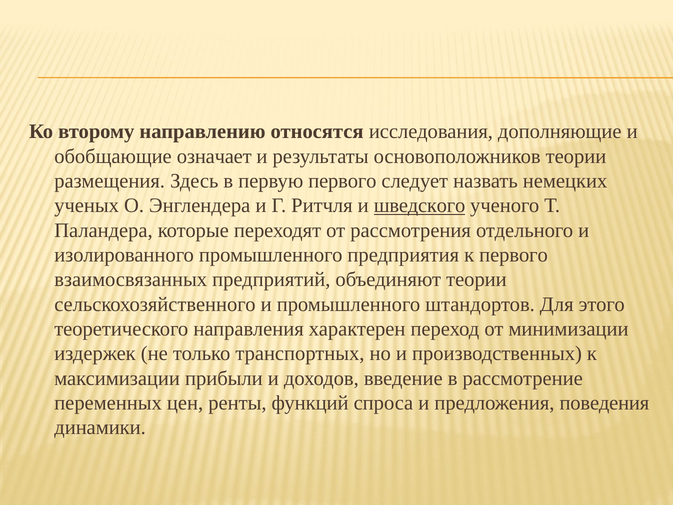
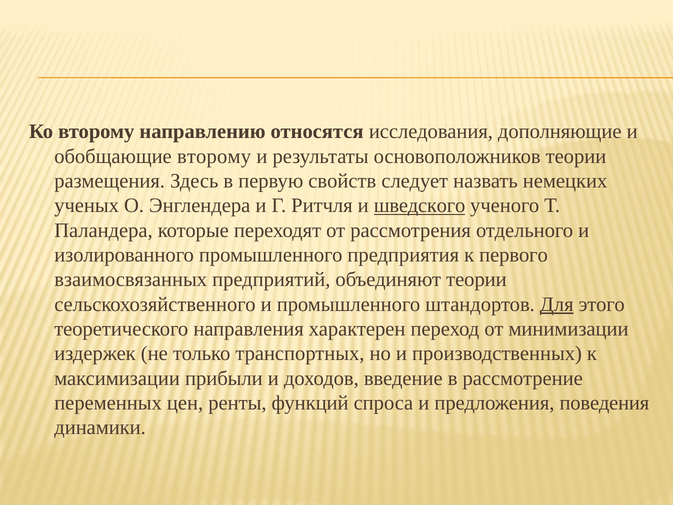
обобщающие означает: означает -> второму
первую первого: первого -> свойств
Для underline: none -> present
